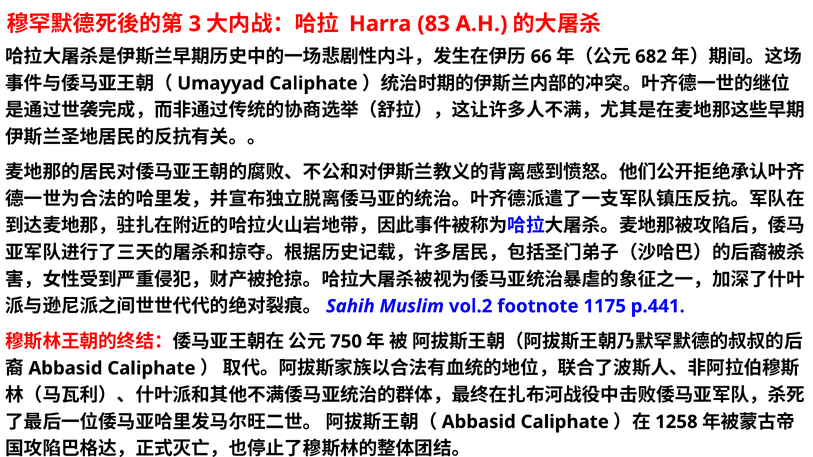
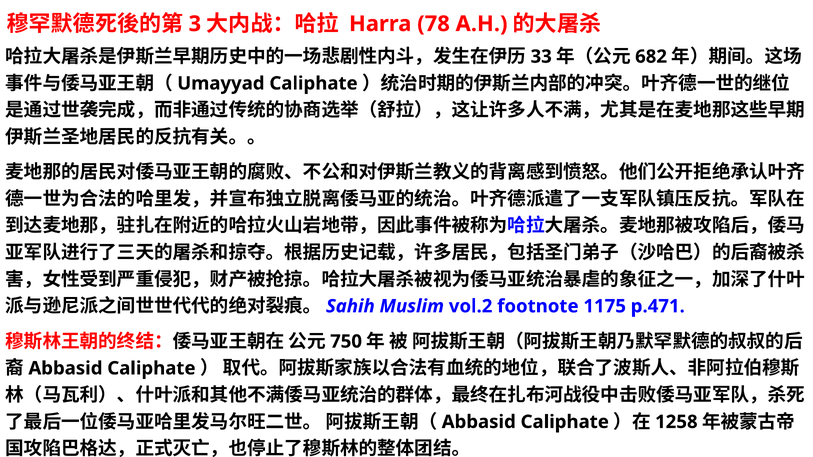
83: 83 -> 78
66: 66 -> 33
p.441: p.441 -> p.471
